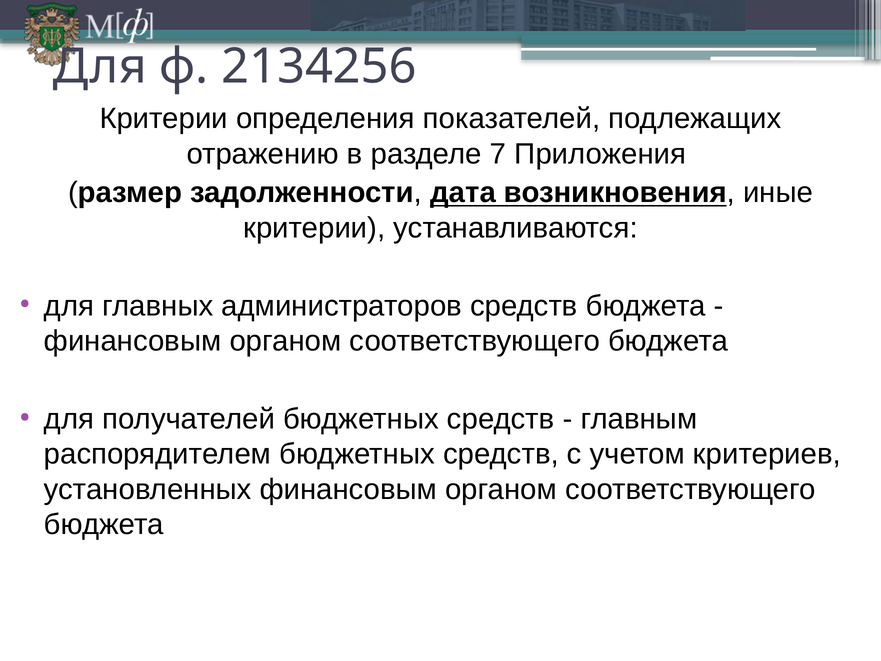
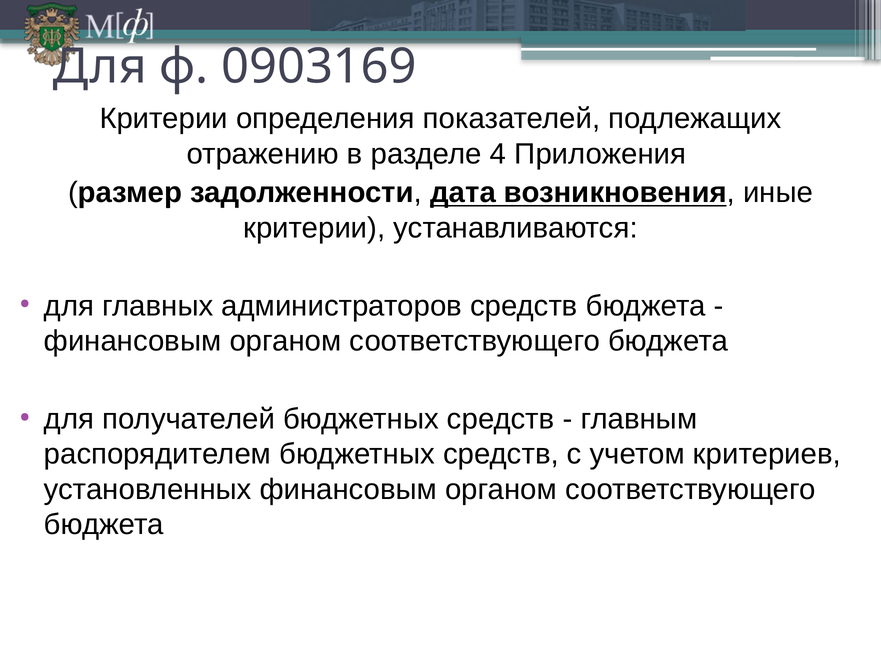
2134256: 2134256 -> 0903169
7: 7 -> 4
